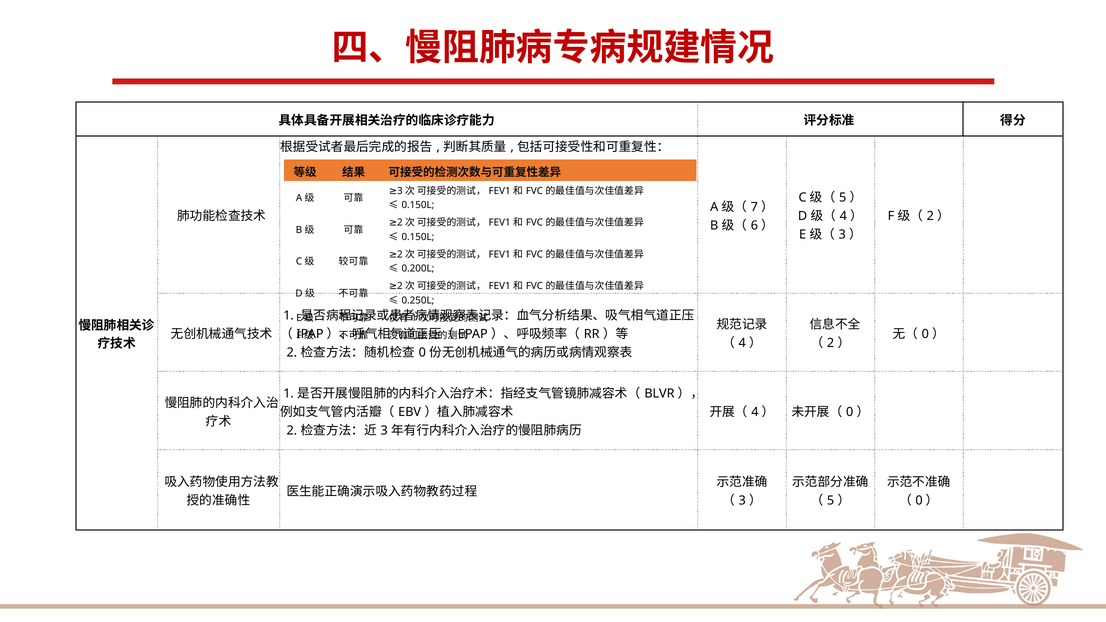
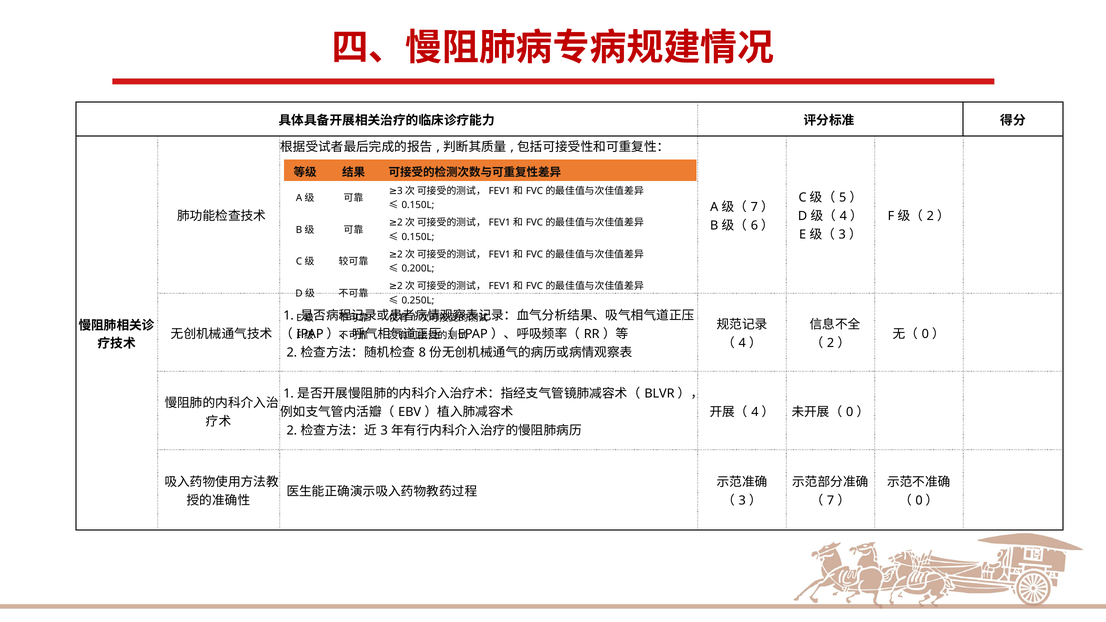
0 at (422, 352): 0 -> 8
5 at (831, 501): 5 -> 7
